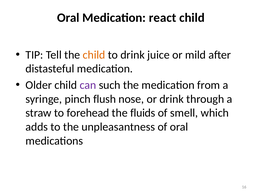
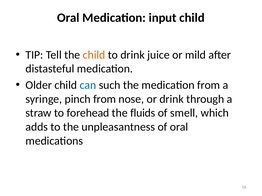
react: react -> input
can colour: purple -> blue
pinch flush: flush -> from
